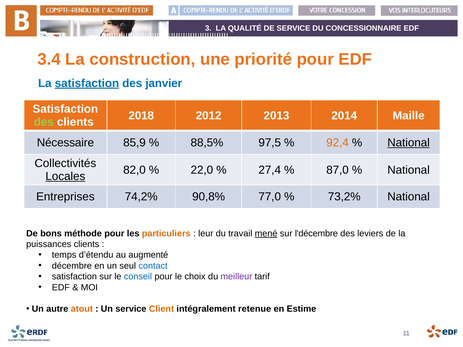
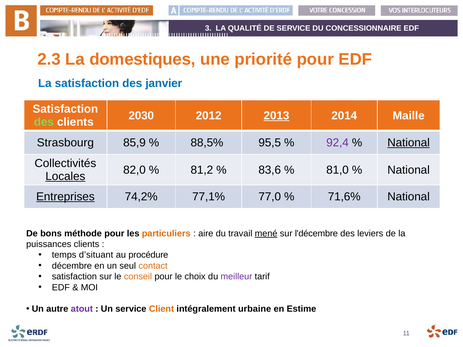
3.4: 3.4 -> 2.3
construction: construction -> domestiques
satisfaction at (87, 83) underline: present -> none
2018: 2018 -> 2030
2013 underline: none -> present
Nécessaire: Nécessaire -> Strasbourg
97,5: 97,5 -> 95,5
92,4 colour: orange -> purple
22,0: 22,0 -> 81,2
27,4: 27,4 -> 83,6
87,0: 87,0 -> 81,0
Entreprises underline: none -> present
90,8%: 90,8% -> 77,1%
73,2%: 73,2% -> 71,6%
leur: leur -> aire
d’étendu: d’étendu -> d’situant
augmenté: augmenté -> procédure
contact colour: blue -> orange
conseil colour: blue -> orange
atout colour: orange -> purple
retenue: retenue -> urbaine
